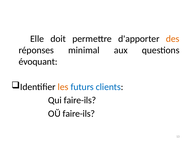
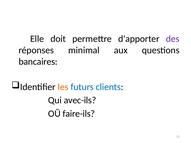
des colour: orange -> purple
évoquant: évoquant -> bancaires
Qui faire-ils: faire-ils -> avec-ils
